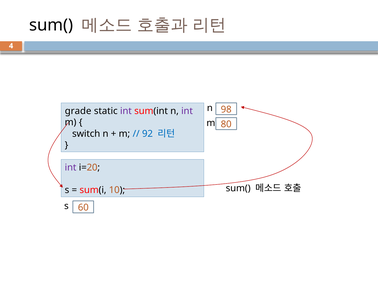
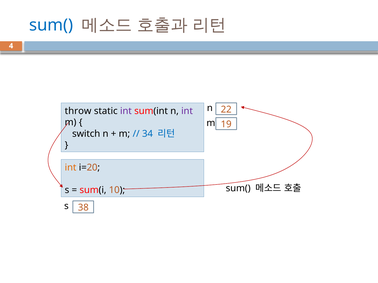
sum( at (51, 25) colour: black -> blue
98: 98 -> 22
grade: grade -> throw
80: 80 -> 19
92: 92 -> 34
int at (71, 168) colour: purple -> orange
60: 60 -> 38
